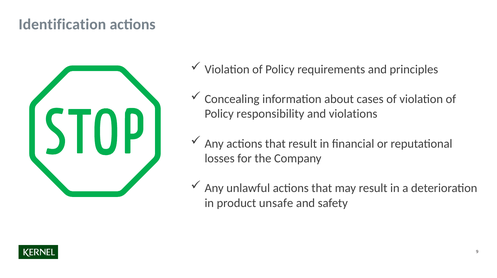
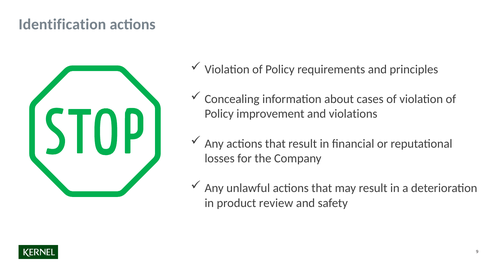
responsibility: responsibility -> improvement
unsafe: unsafe -> review
